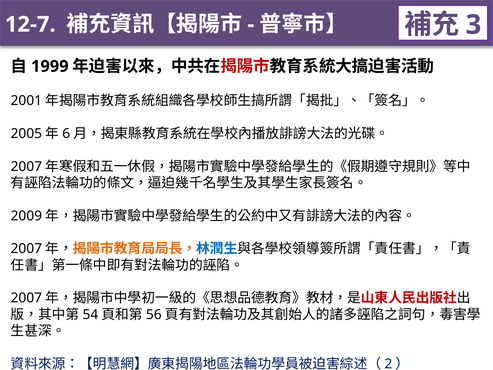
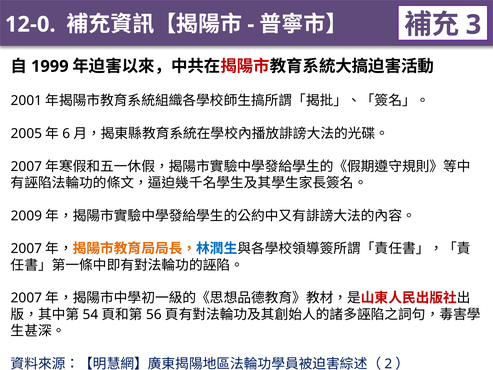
12-7: 12-7 -> 12-0
